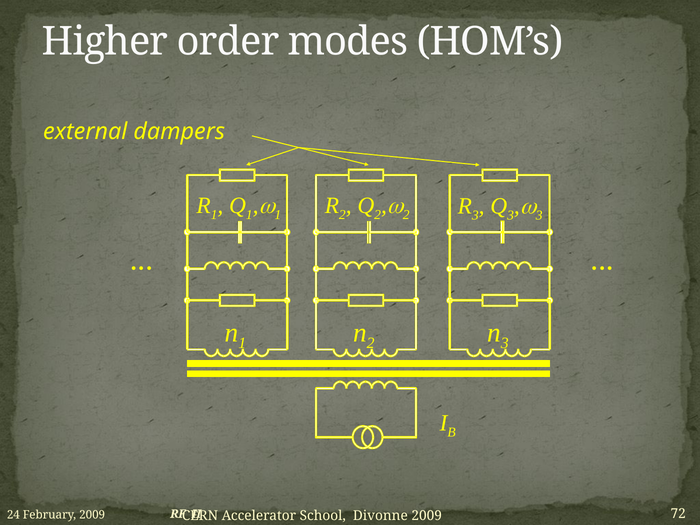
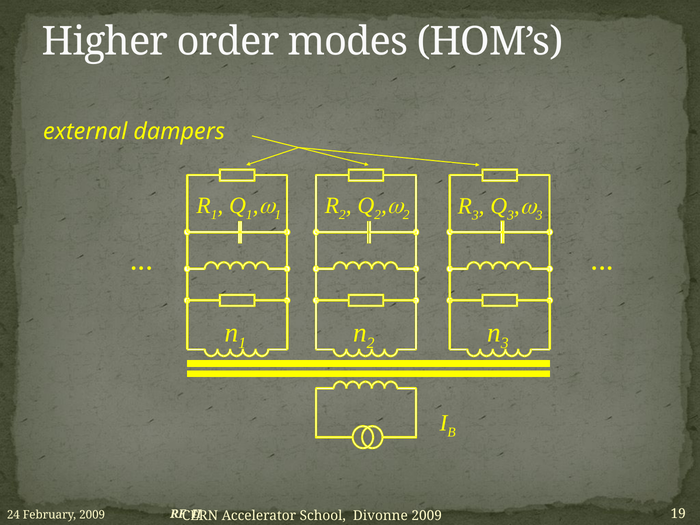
72: 72 -> 19
